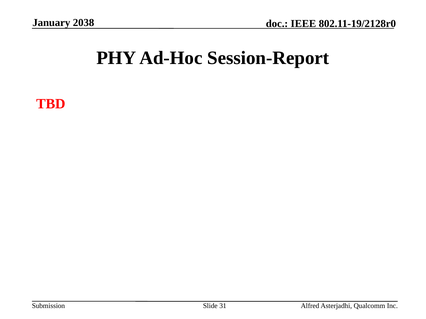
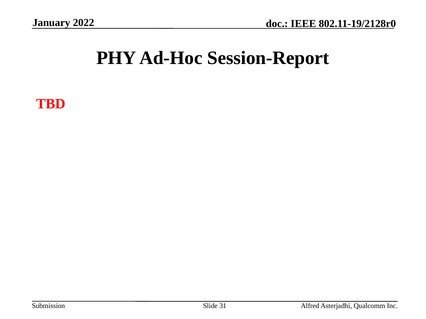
2038: 2038 -> 2022
